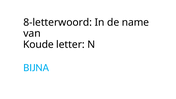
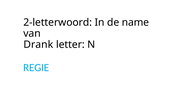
8-letterwoord: 8-letterwoord -> 2-letterwoord
Koude: Koude -> Drank
BIJNA: BIJNA -> REGIE
